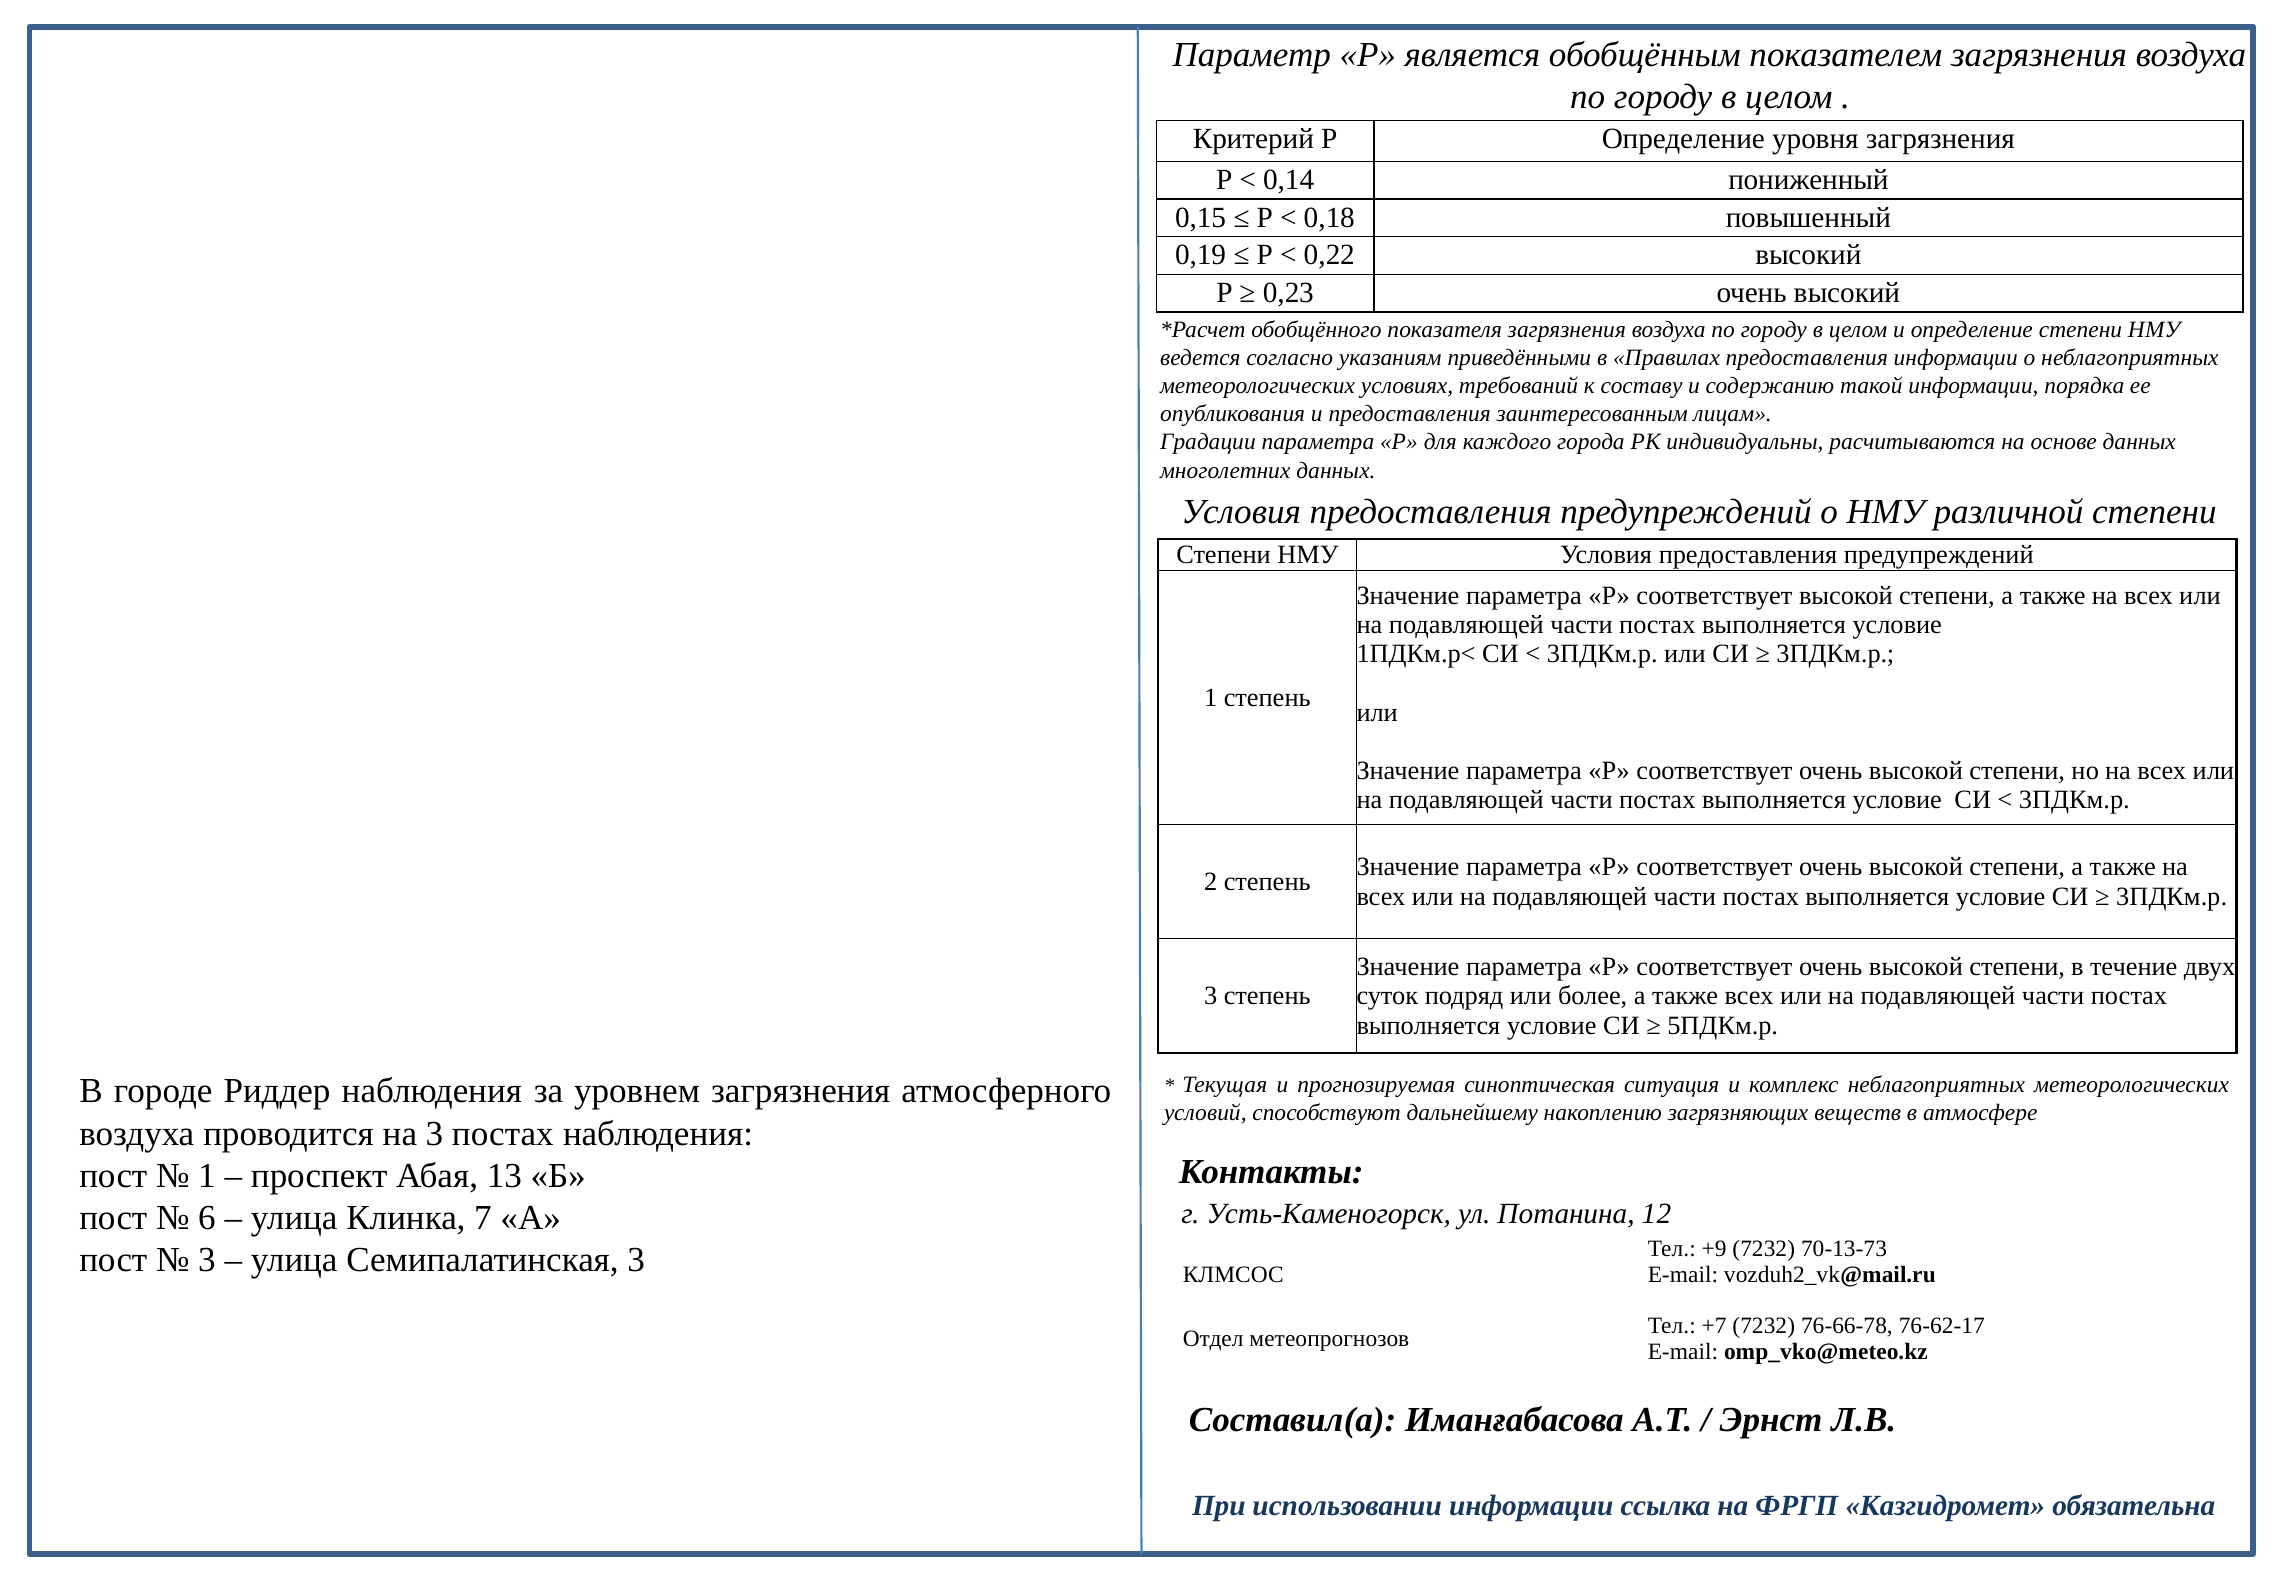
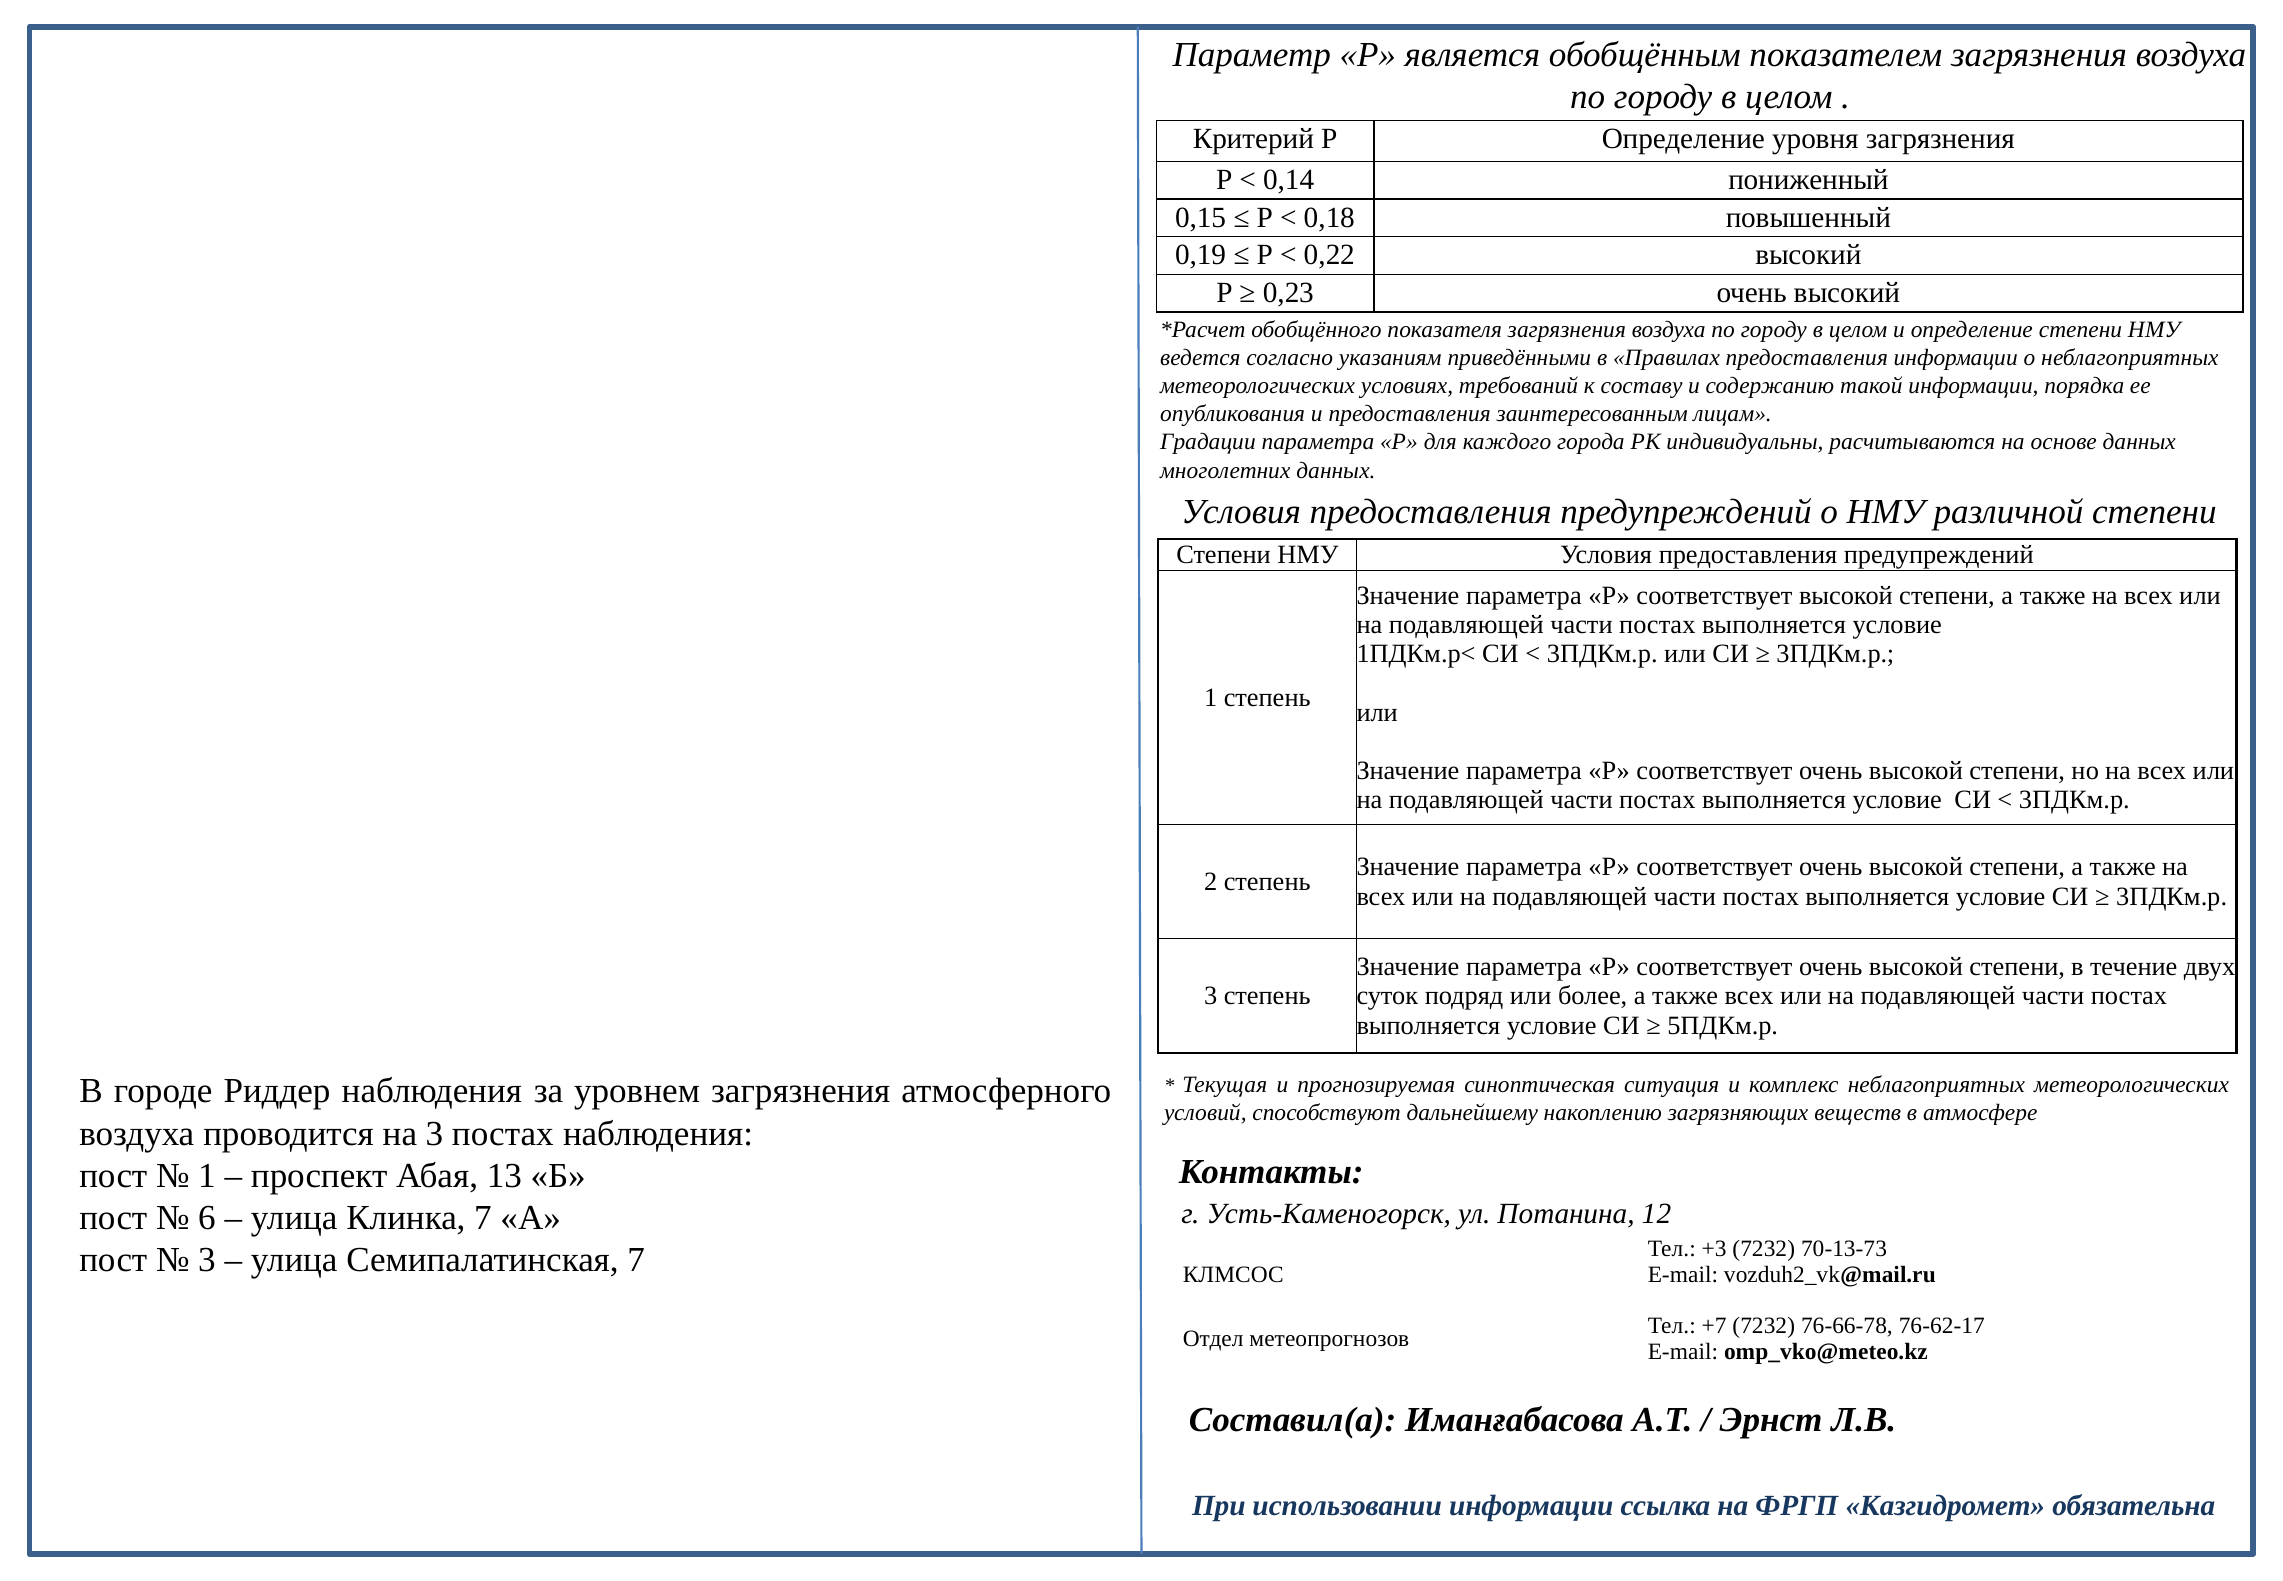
+9: +9 -> +3
Семипалатинская 3: 3 -> 7
